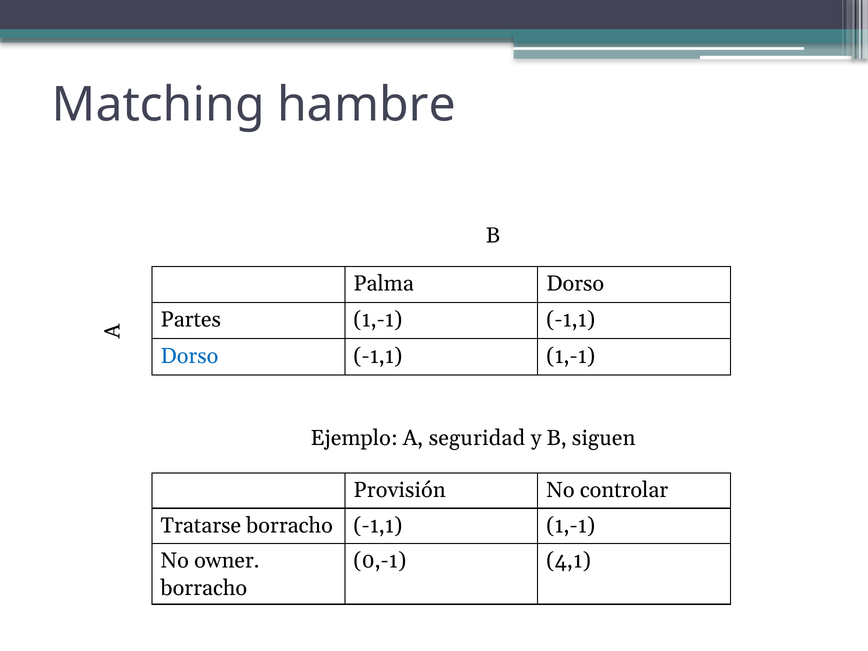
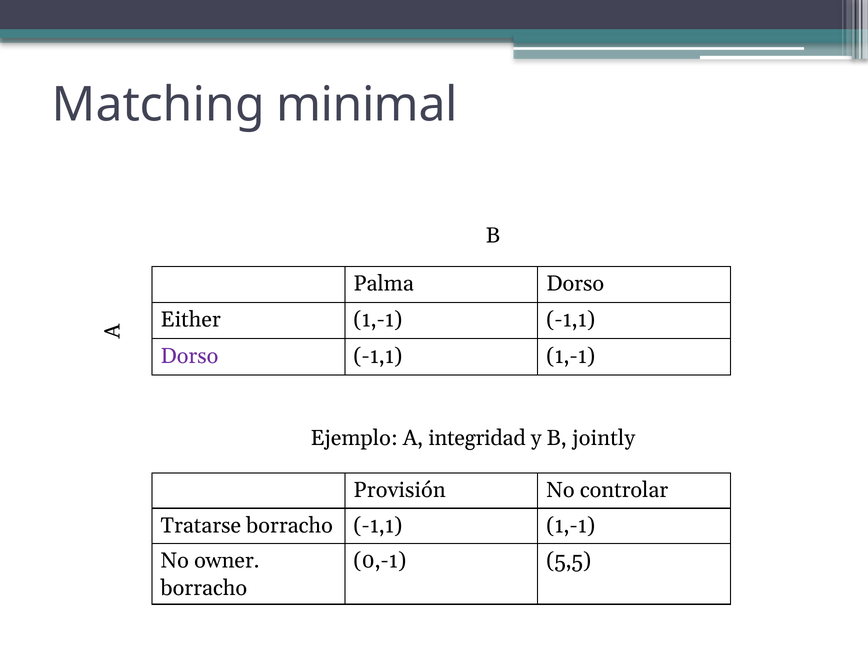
hambre: hambre -> minimal
Partes: Partes -> Either
Dorso at (189, 356) colour: blue -> purple
seguridad: seguridad -> integridad
siguen: siguen -> jointly
4,1: 4,1 -> 5,5
